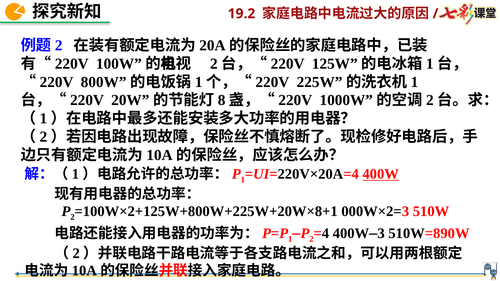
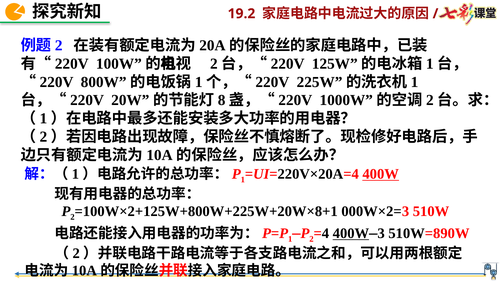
400W at (351, 234) underline: none -> present
